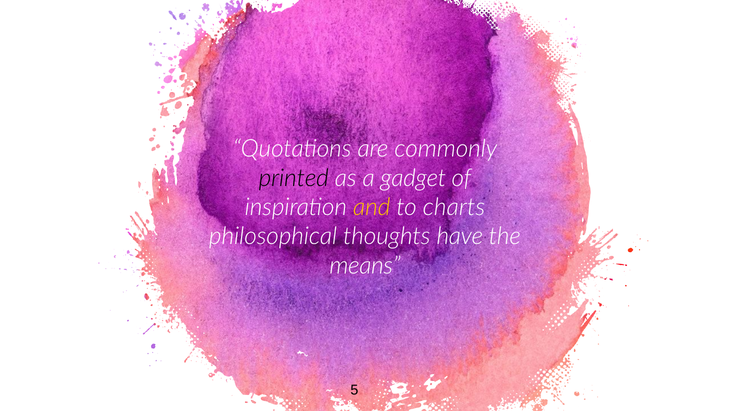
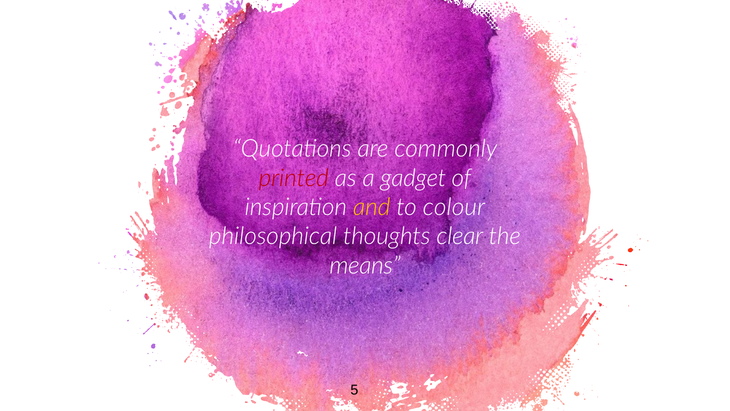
printed colour: black -> red
charts: charts -> colour
have: have -> clear
